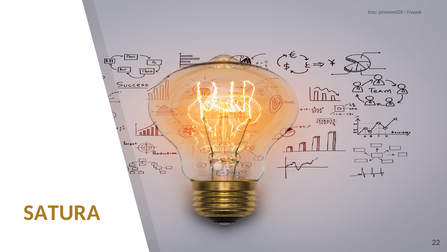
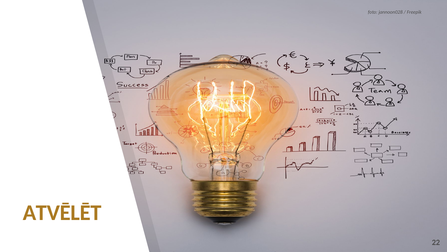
SATURA: SATURA -> ATVĒLĒT
